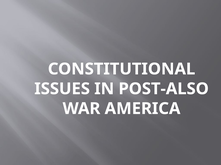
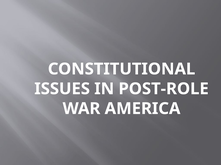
POST-ALSO: POST-ALSO -> POST-ROLE
